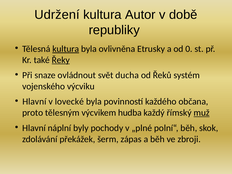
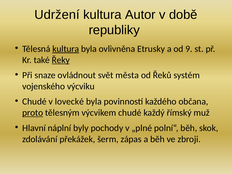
0: 0 -> 9
ducha: ducha -> města
Hlavní at (34, 102): Hlavní -> Chudé
proto underline: none -> present
výcvikem hudba: hudba -> chudé
muž underline: present -> none
